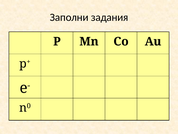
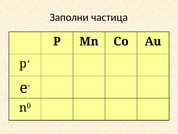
задания: задания -> частица
